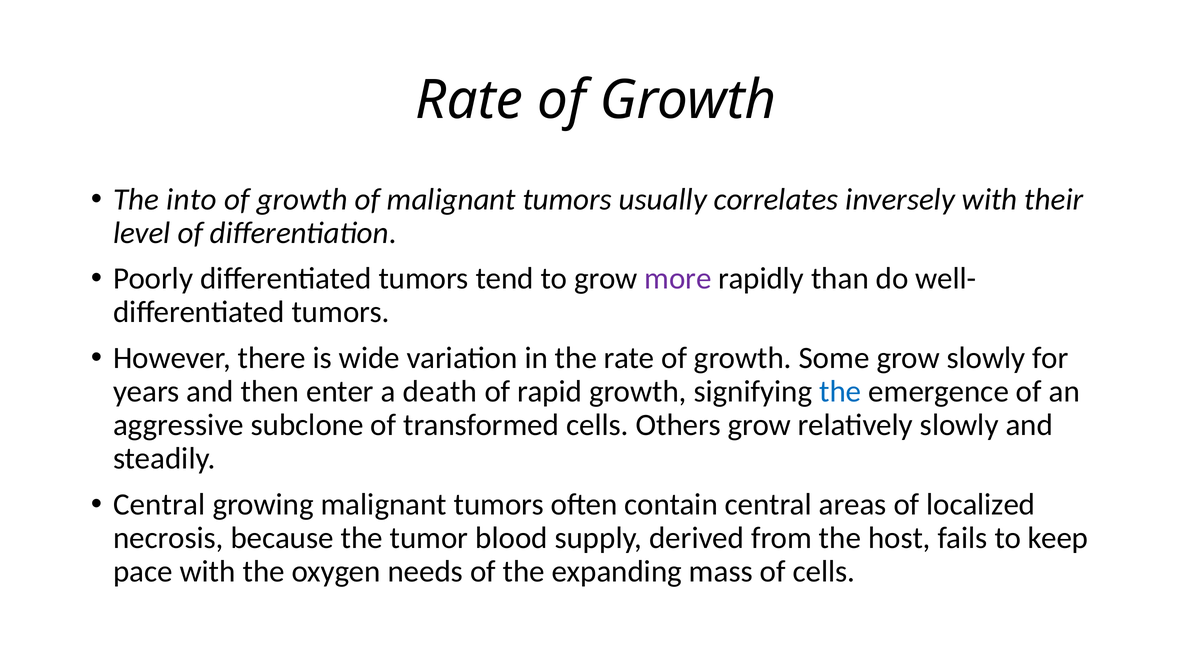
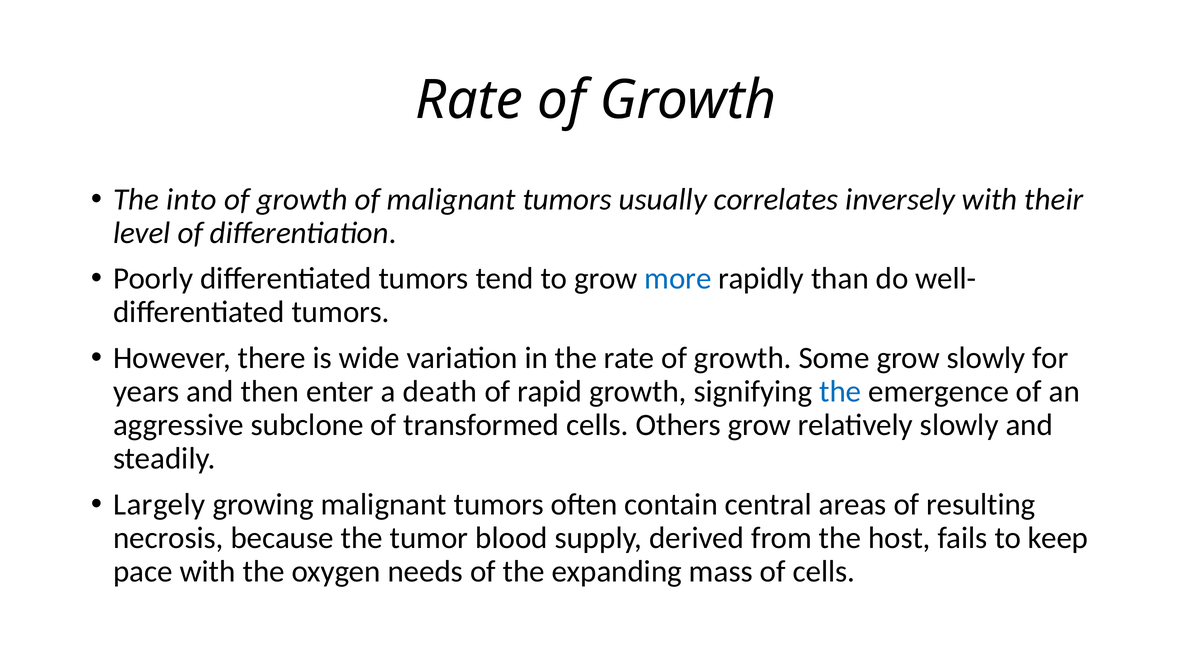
more colour: purple -> blue
Central at (159, 505): Central -> Largely
localized: localized -> resulting
